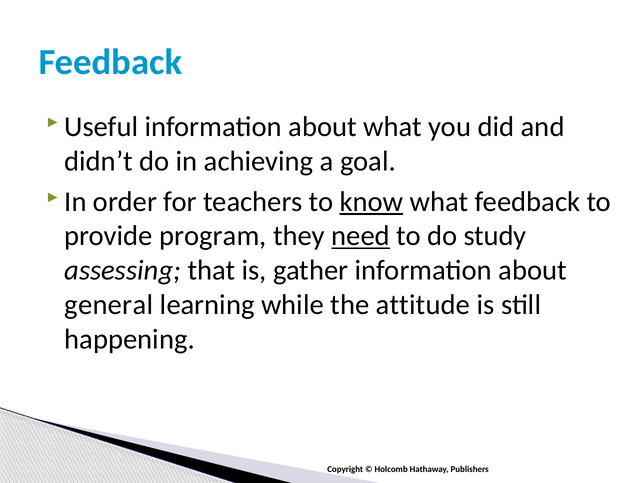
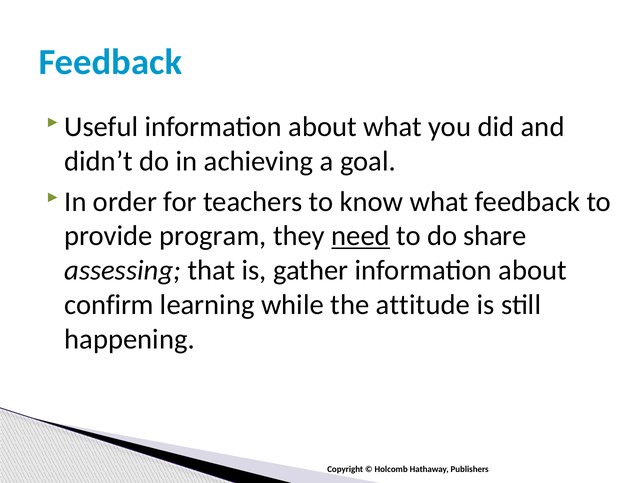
know underline: present -> none
study: study -> share
general: general -> confirm
